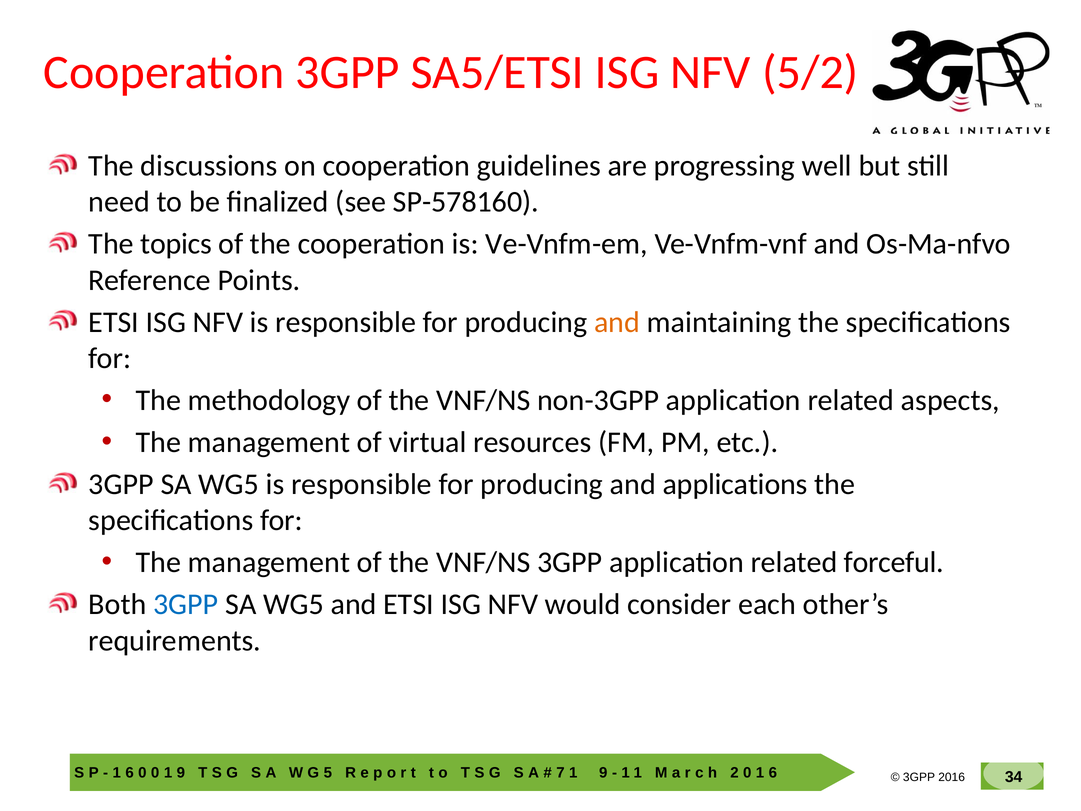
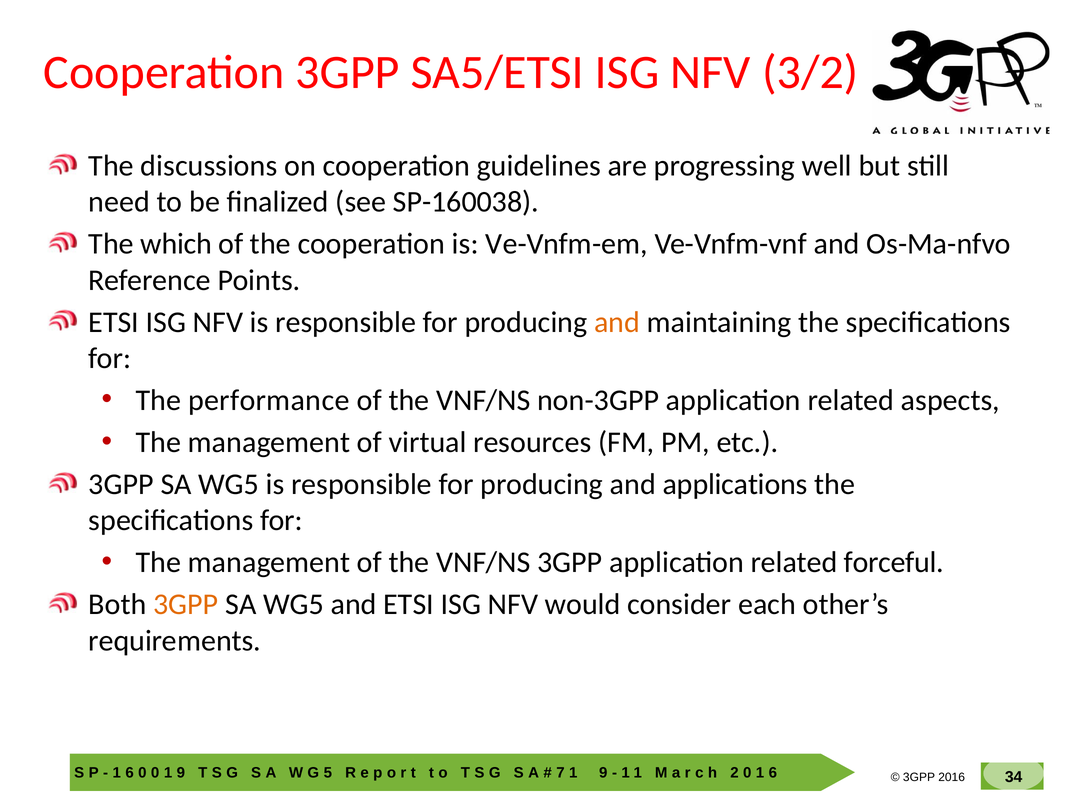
5/2: 5/2 -> 3/2
SP-578160: SP-578160 -> SP-160038
topics: topics -> which
methodology: methodology -> performance
3GPP at (186, 604) colour: blue -> orange
